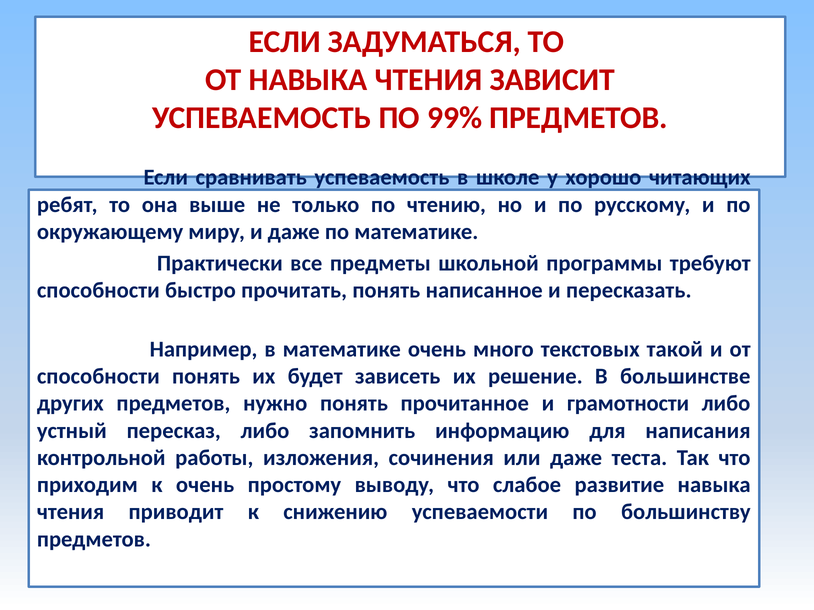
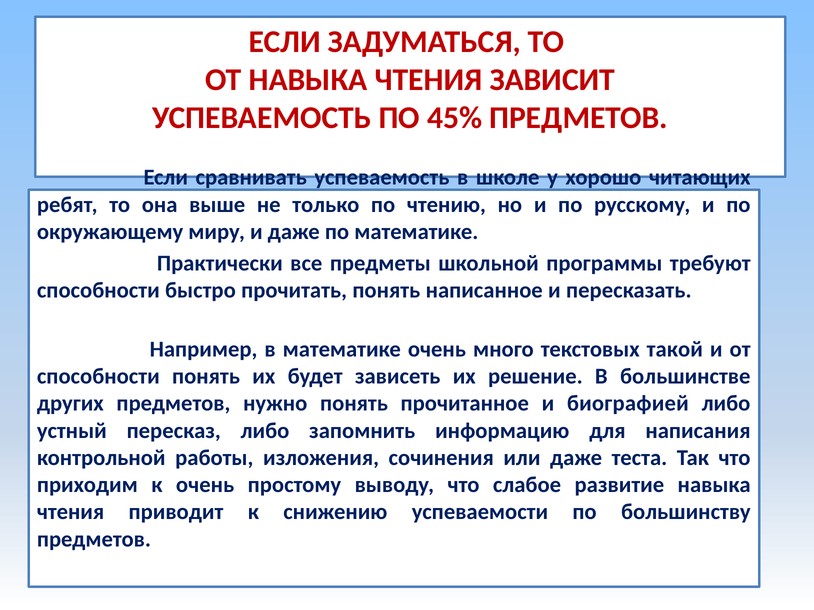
99%: 99% -> 45%
грамотности: грамотности -> биографией
